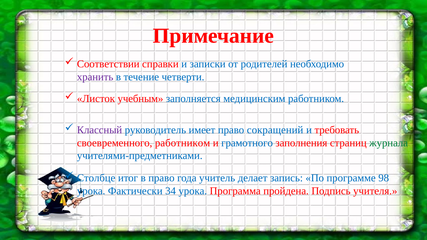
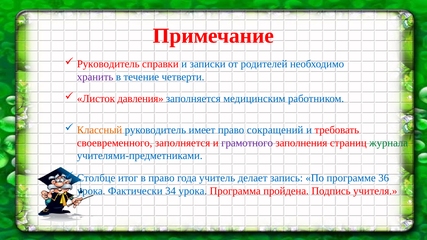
Соответствии at (108, 64): Соответствии -> Руководитель
учебным: учебным -> давления
Классный colour: purple -> orange
своевременного работником: работником -> заполняется
грамотного colour: blue -> purple
98: 98 -> 36
